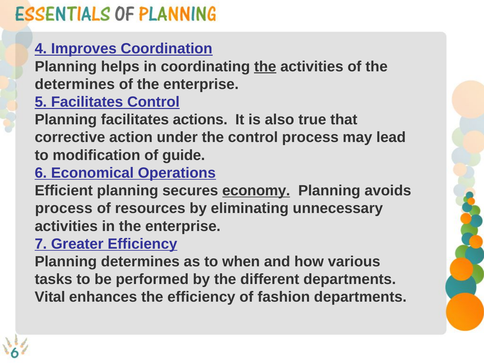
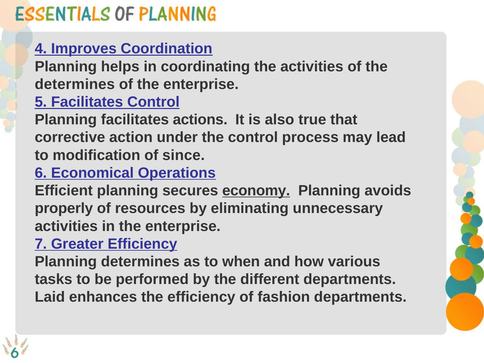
the at (265, 66) underline: present -> none
guide: guide -> since
process at (64, 208): process -> properly
Vital: Vital -> Laid
